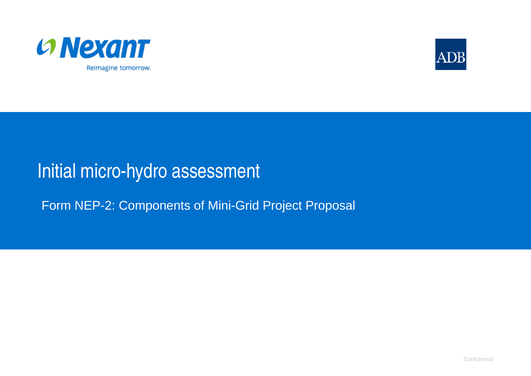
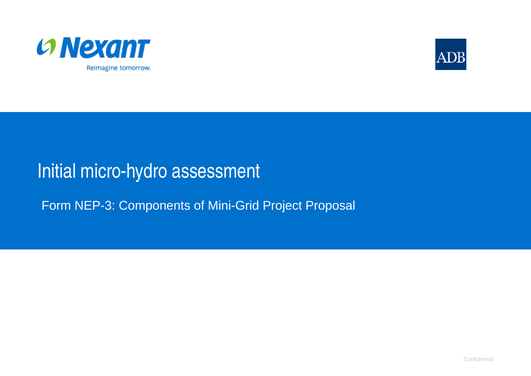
NEP-2: NEP-2 -> NEP-3
